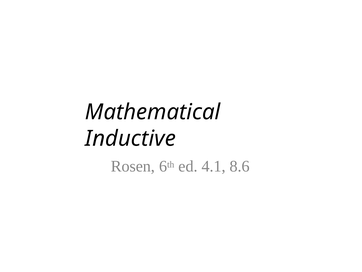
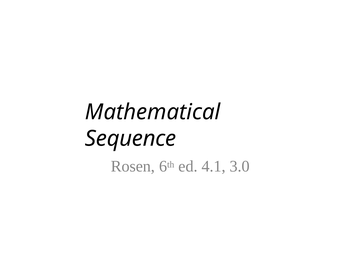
Inductive: Inductive -> Sequence
8.6: 8.6 -> 3.0
